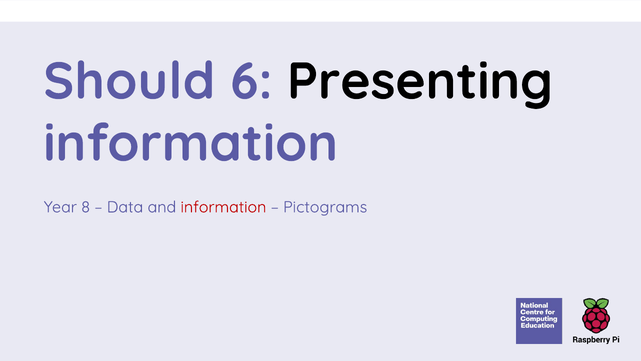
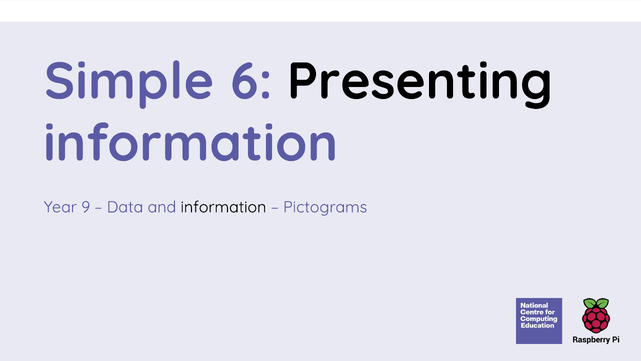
Should: Should -> Simple
8: 8 -> 9
information at (223, 207) colour: red -> black
